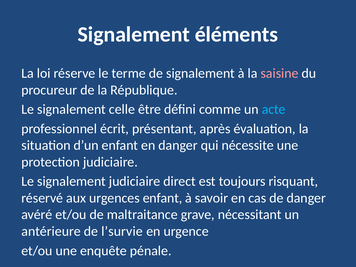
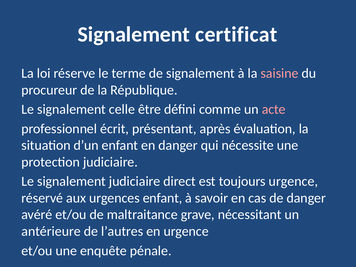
éléments: éléments -> certificat
acte colour: light blue -> pink
toujours risquant: risquant -> urgence
l’survie: l’survie -> l’autres
